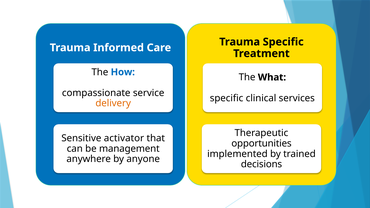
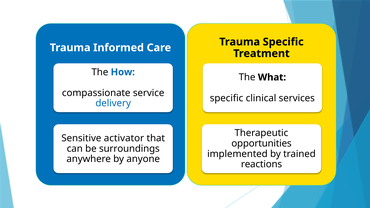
delivery colour: orange -> blue
management: management -> surroundings
decisions: decisions -> reactions
